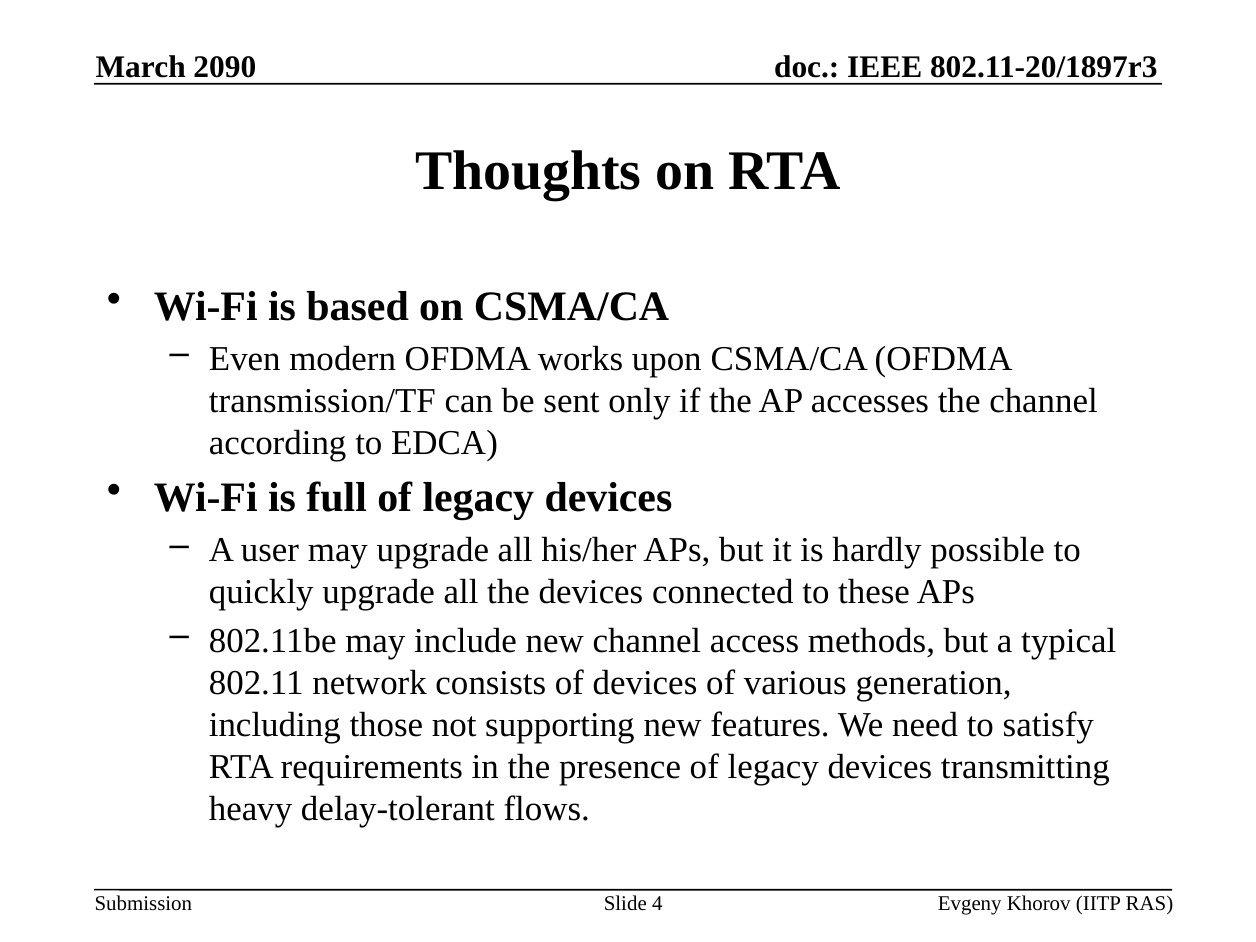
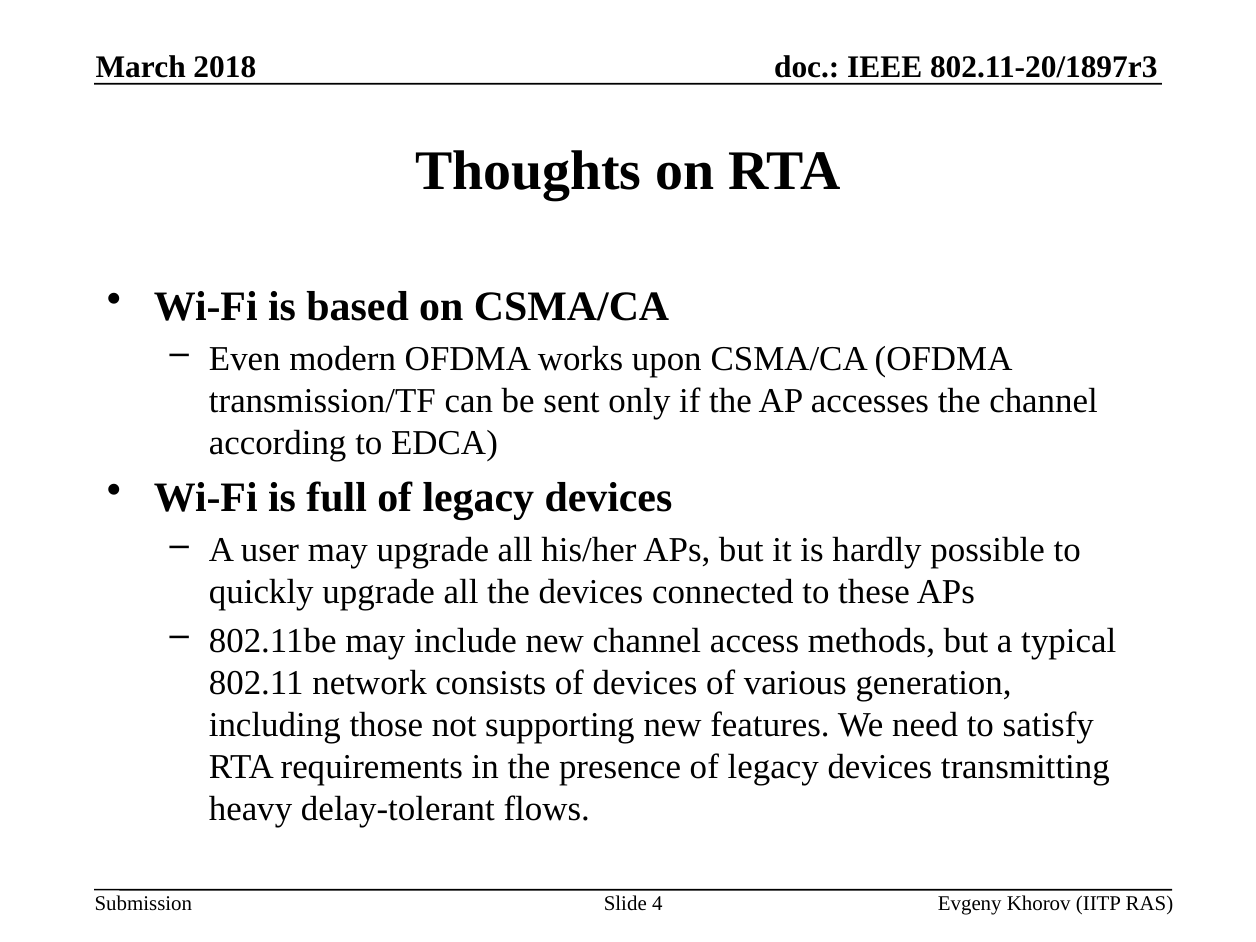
2090: 2090 -> 2018
